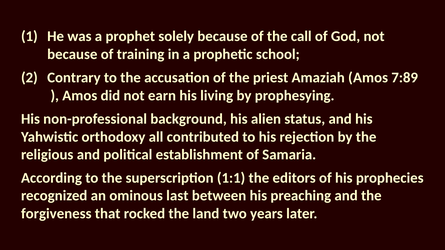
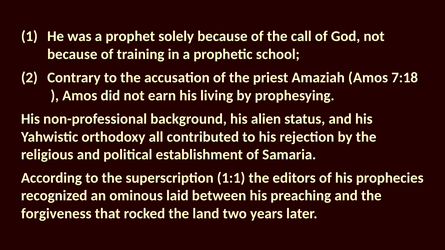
7:89: 7:89 -> 7:18
last: last -> laid
